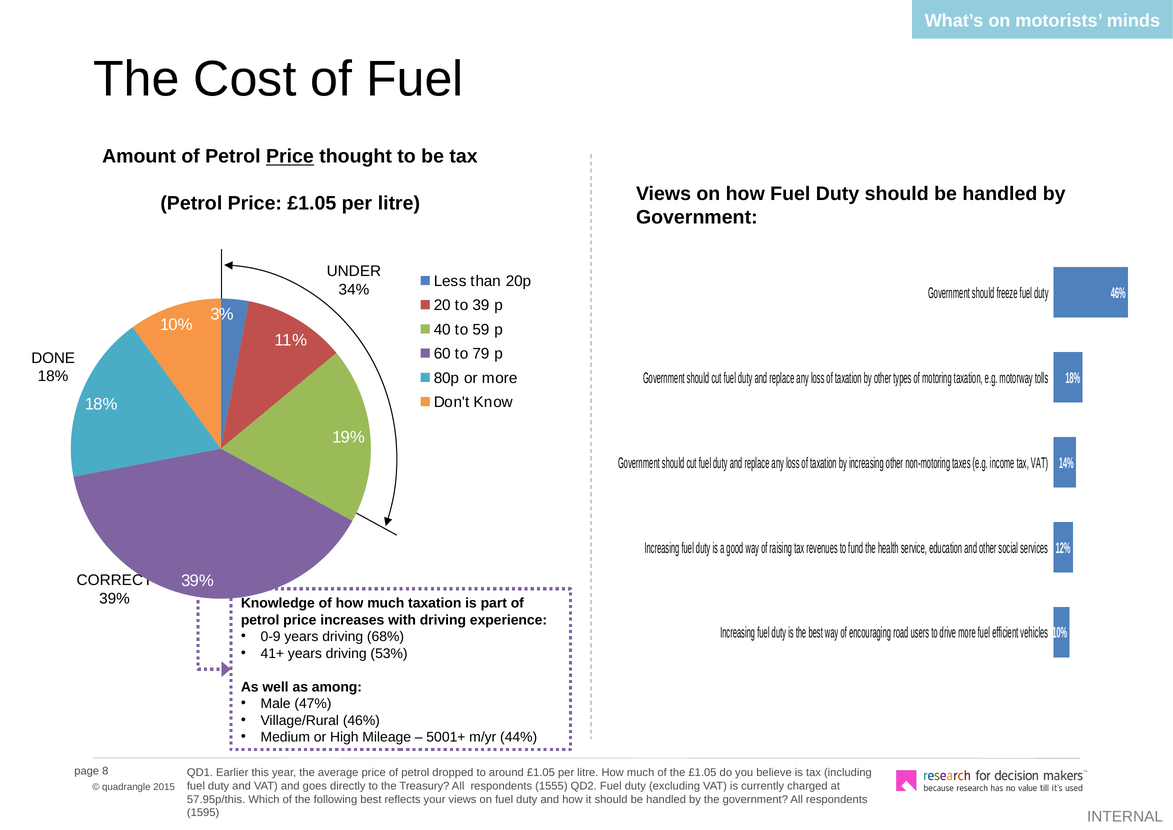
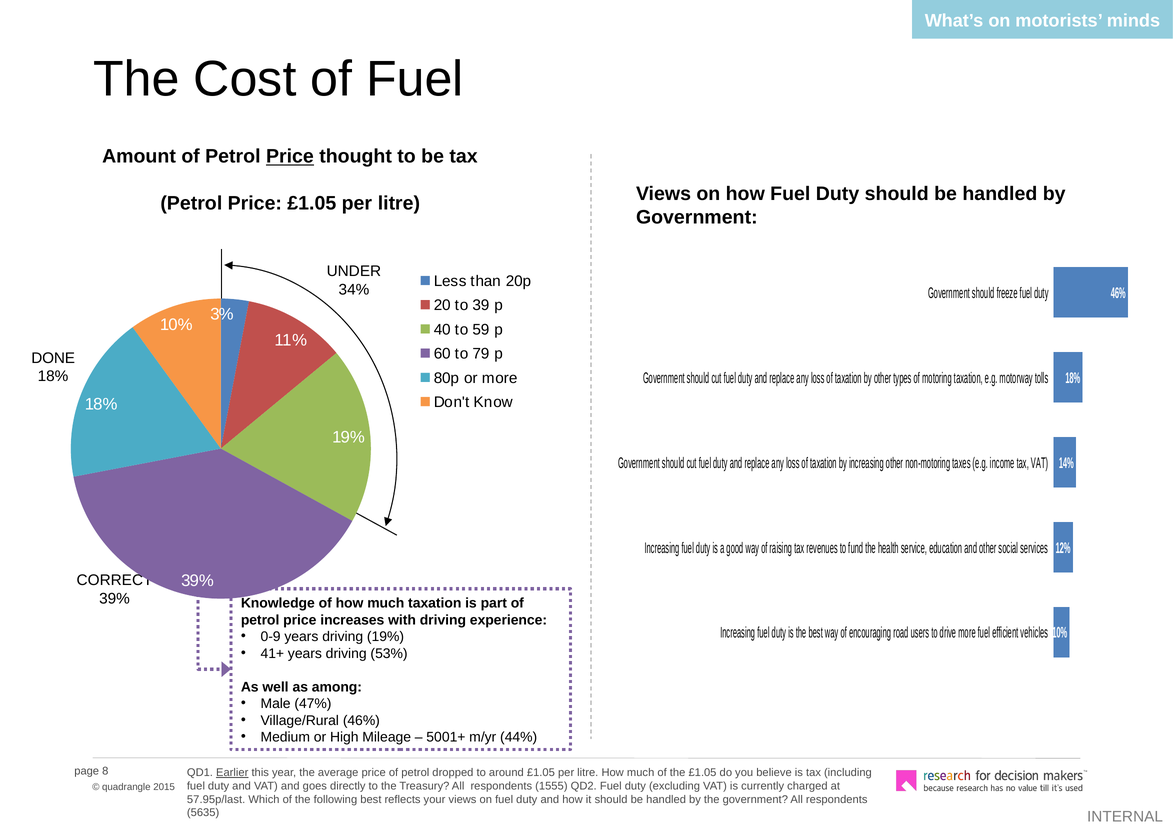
driving 68%: 68% -> 19%
Earlier underline: none -> present
57.95p/this: 57.95p/this -> 57.95p/last
1595: 1595 -> 5635
